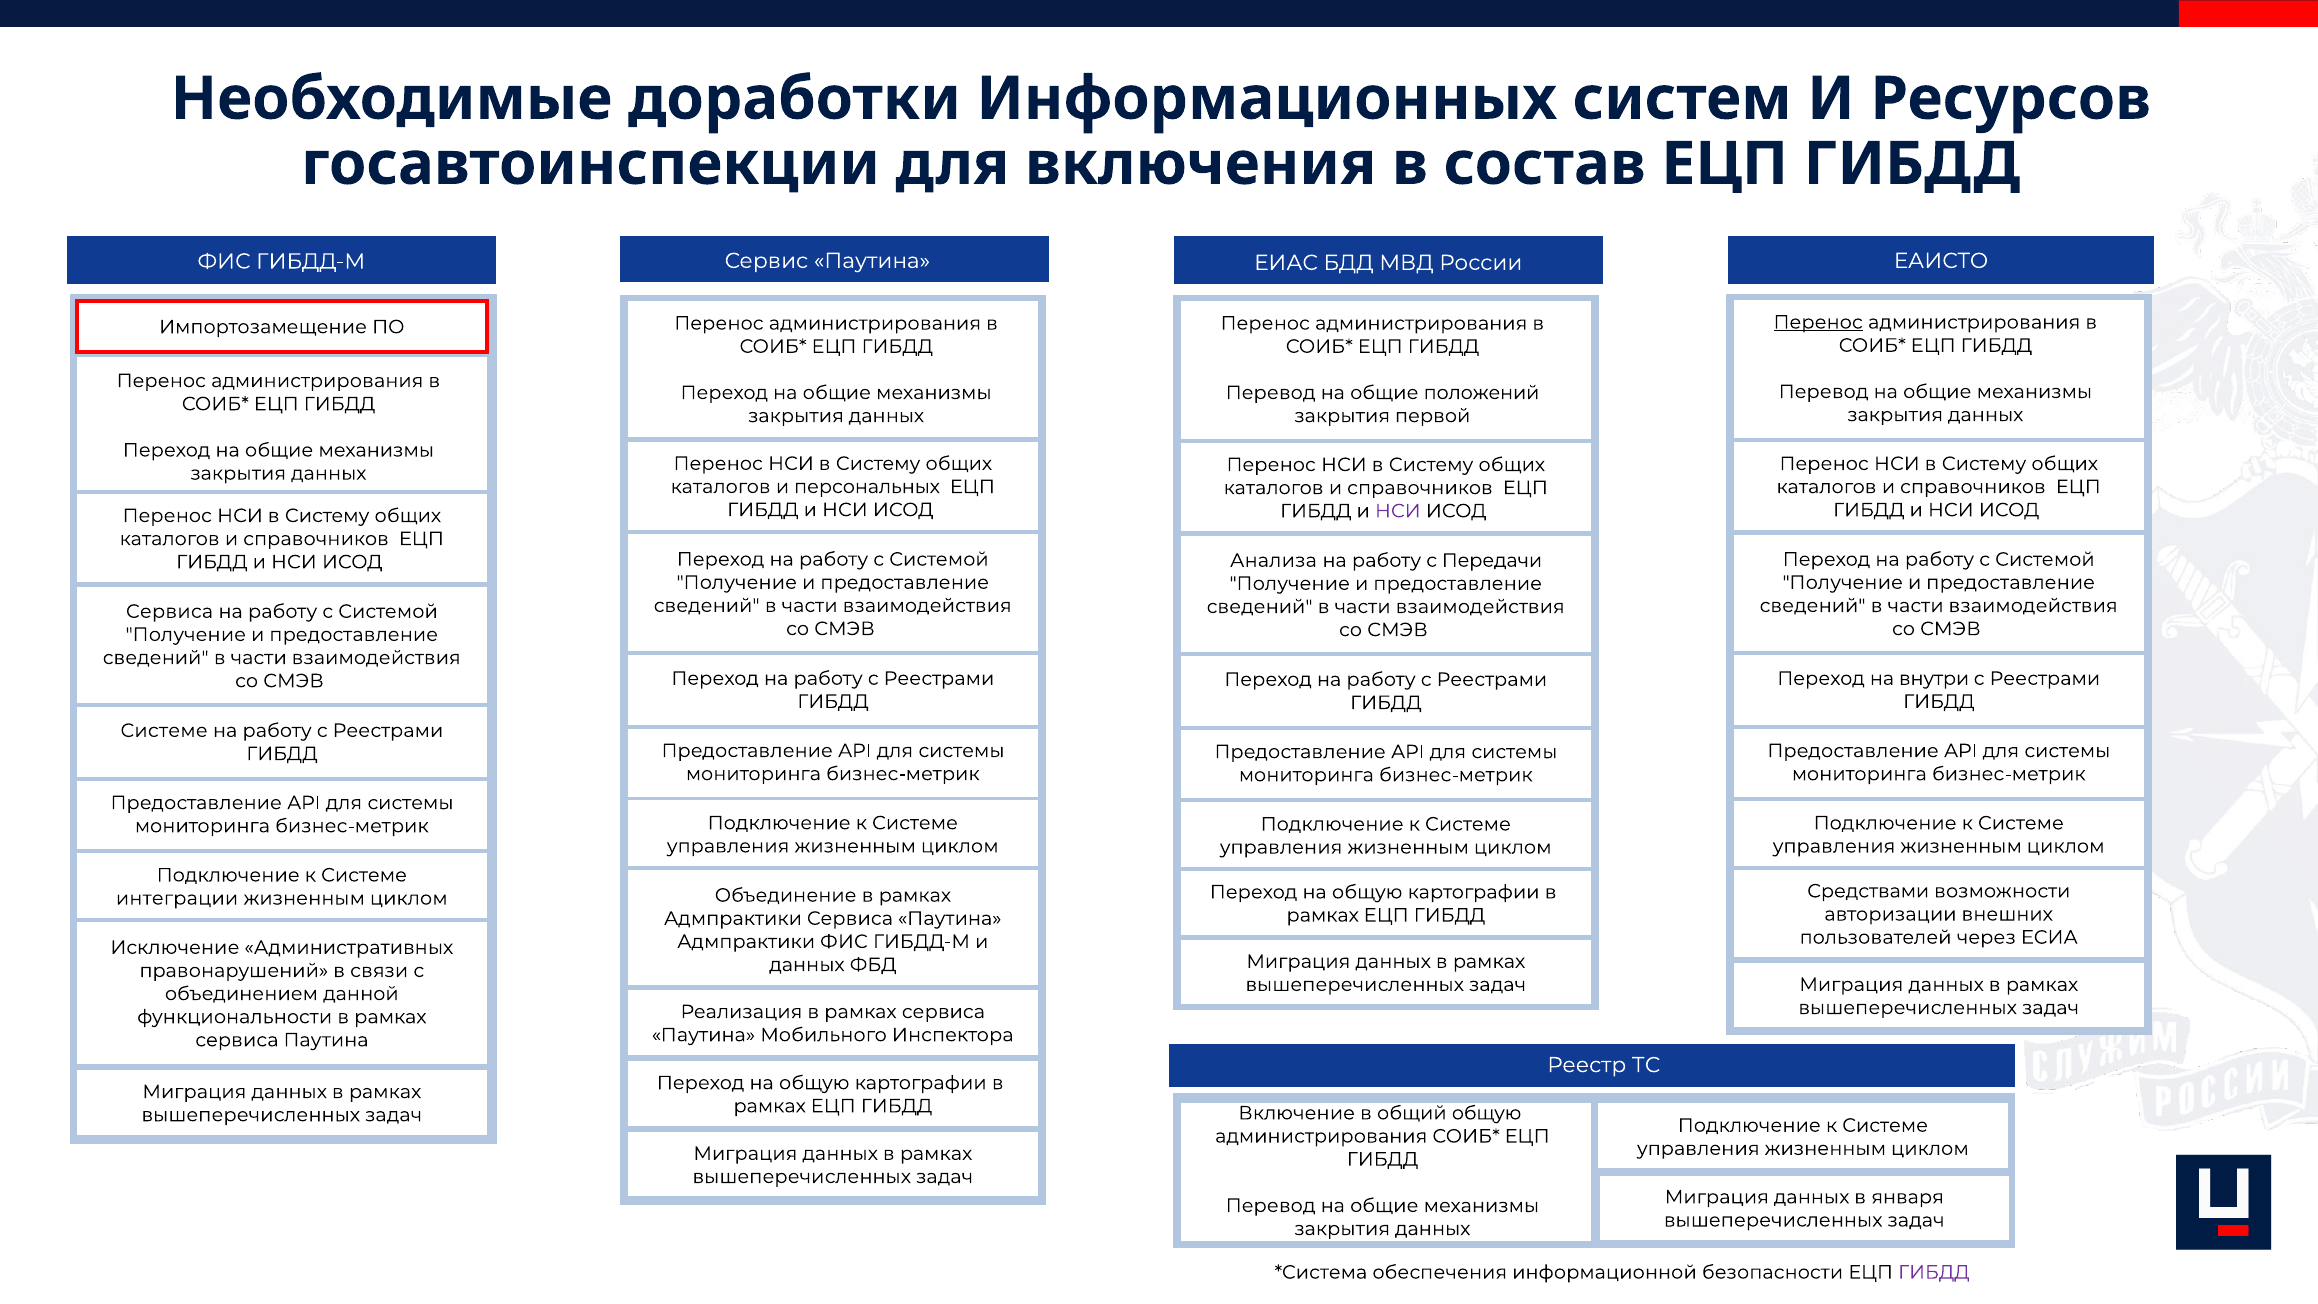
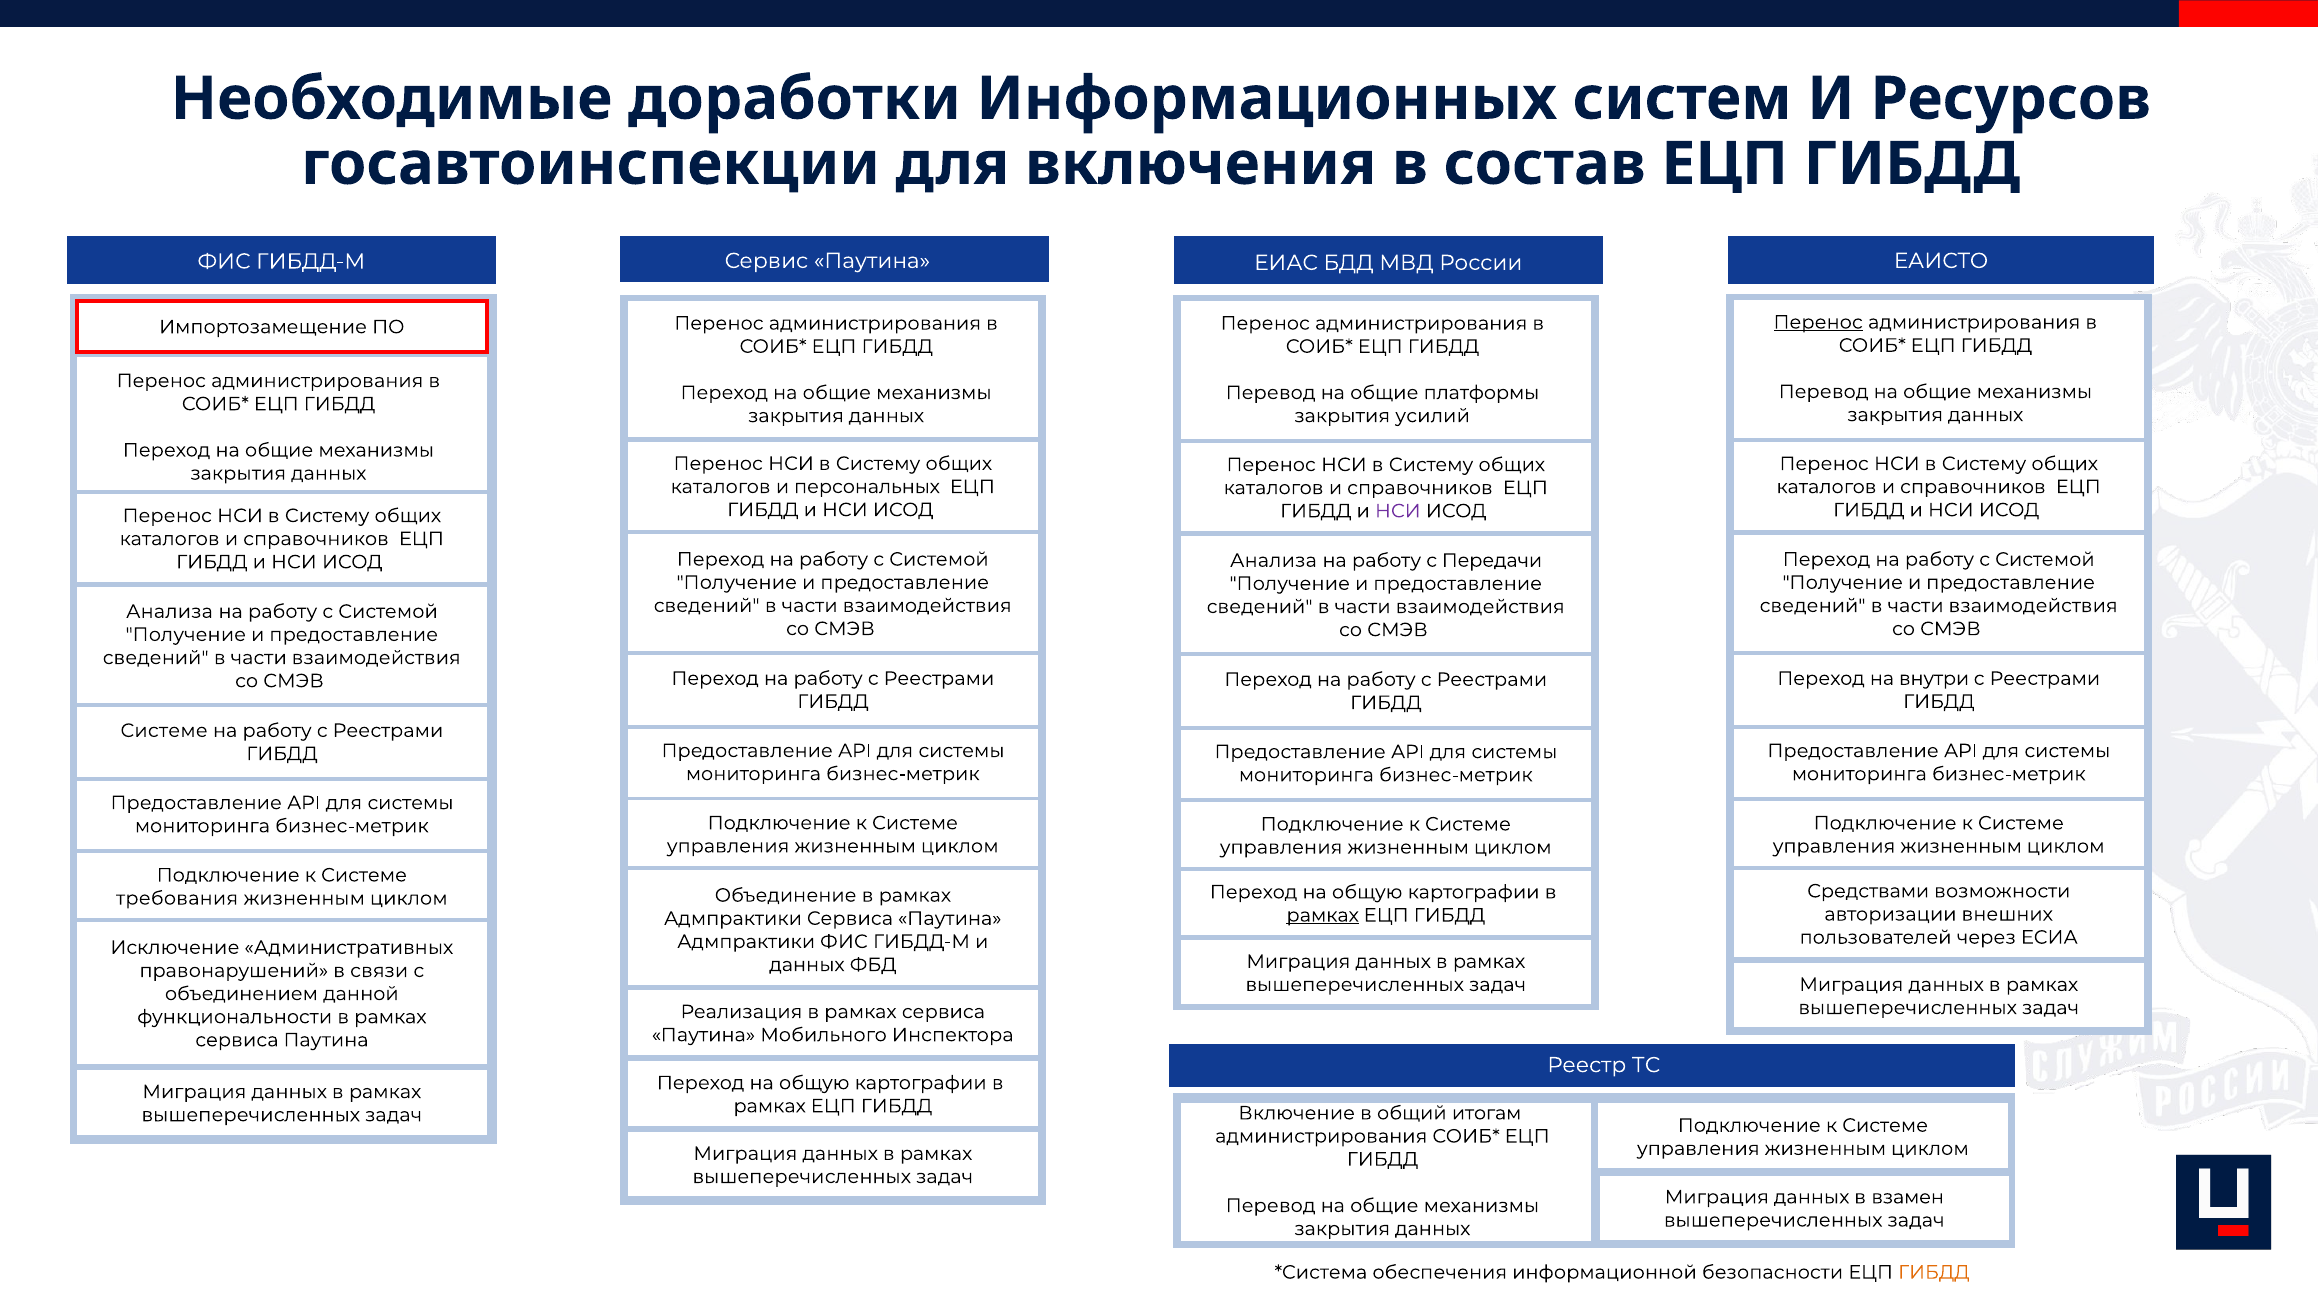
положений: положений -> платформы
первой: первой -> усилий
Сервиса at (170, 611): Сервиса -> Анализа
интеграции: интеграции -> требования
рамках at (1323, 915) underline: none -> present
общий общую: общую -> итогам
января: января -> взамен
ГИБДД at (1934, 1272) colour: purple -> orange
